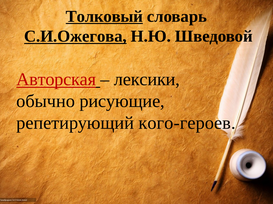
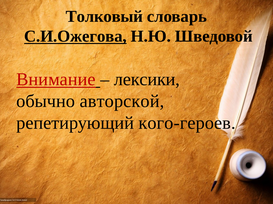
Толковый underline: present -> none
Авторская: Авторская -> Внимание
рисующие: рисующие -> авторской
